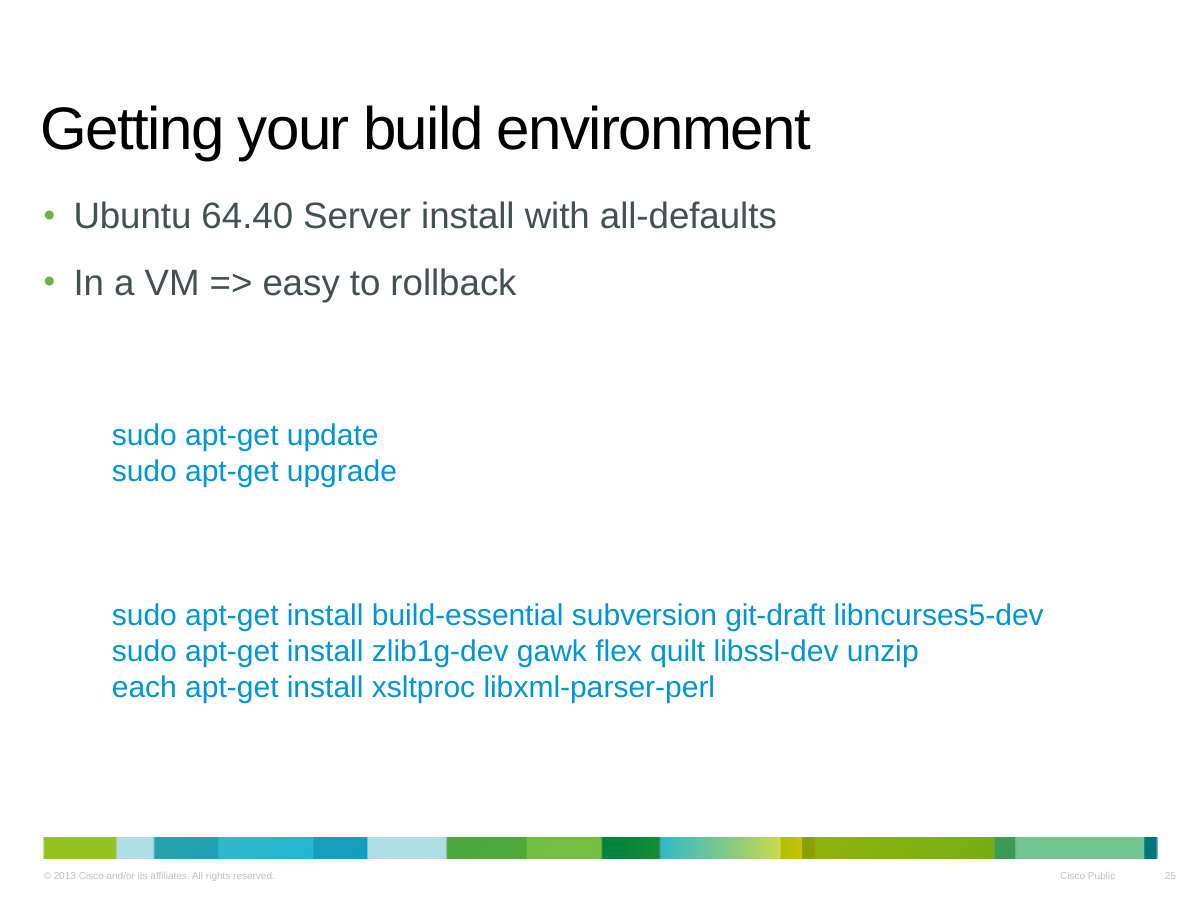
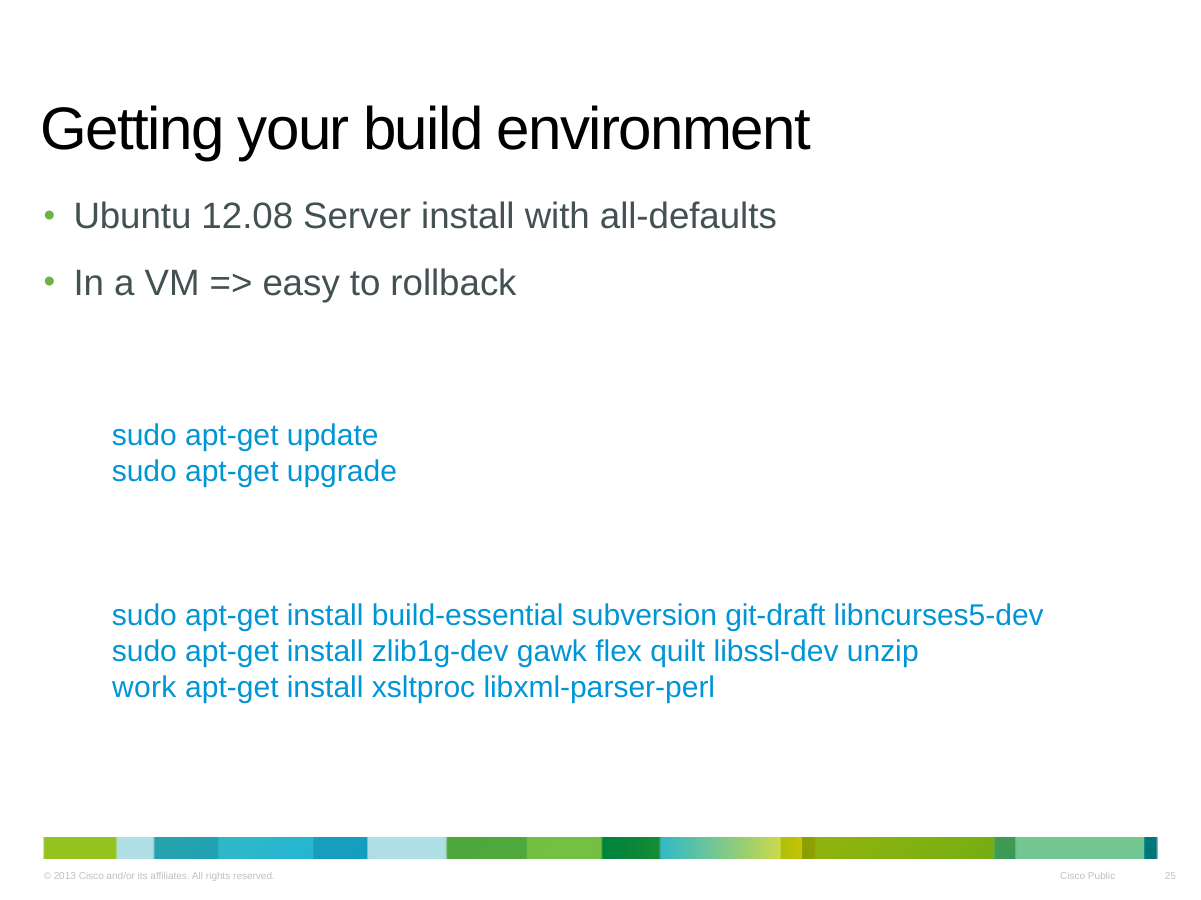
64.40: 64.40 -> 12.08
each: each -> work
